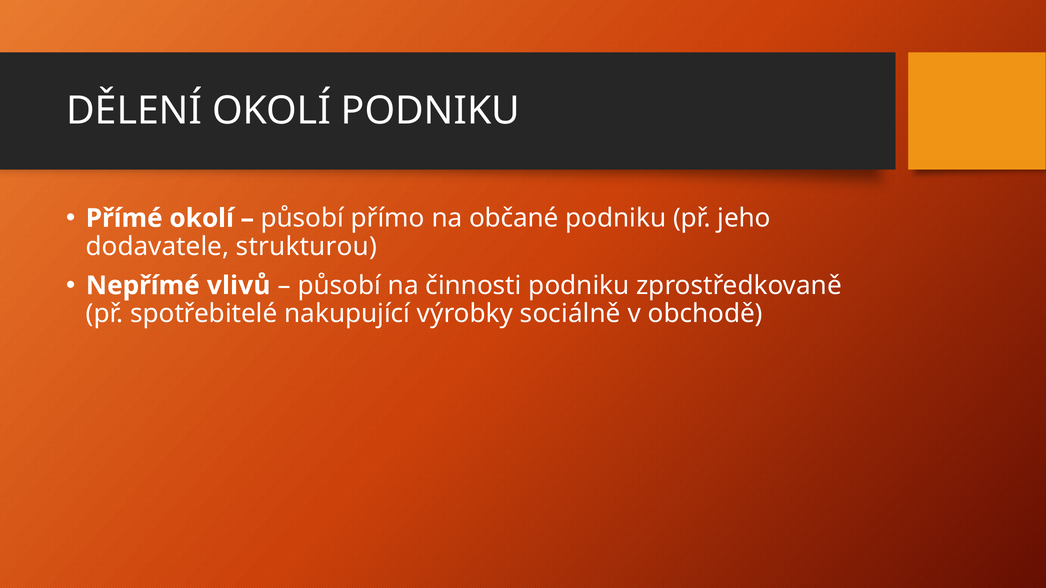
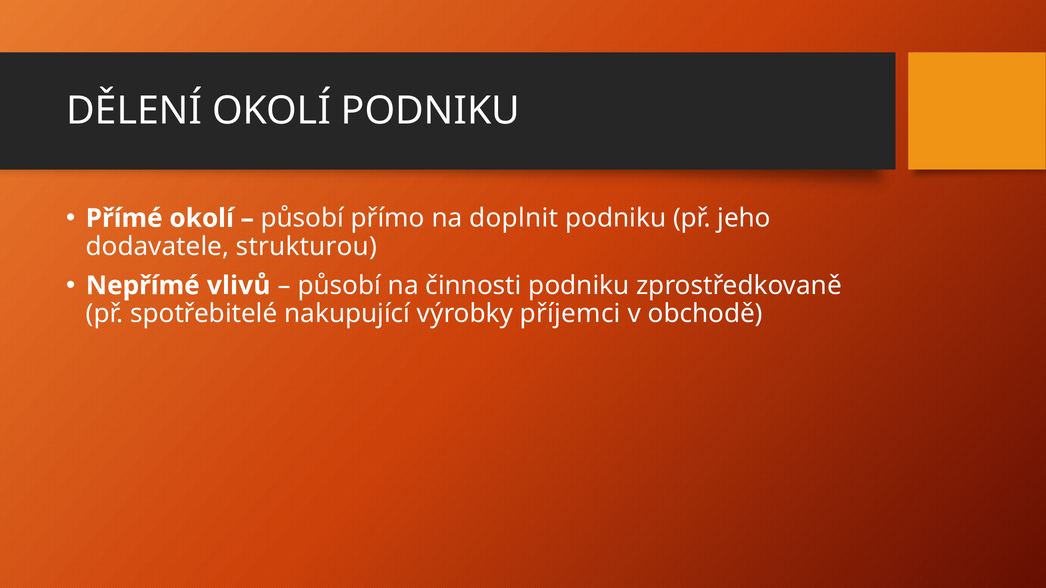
občané: občané -> doplnit
sociálně: sociálně -> příjemci
